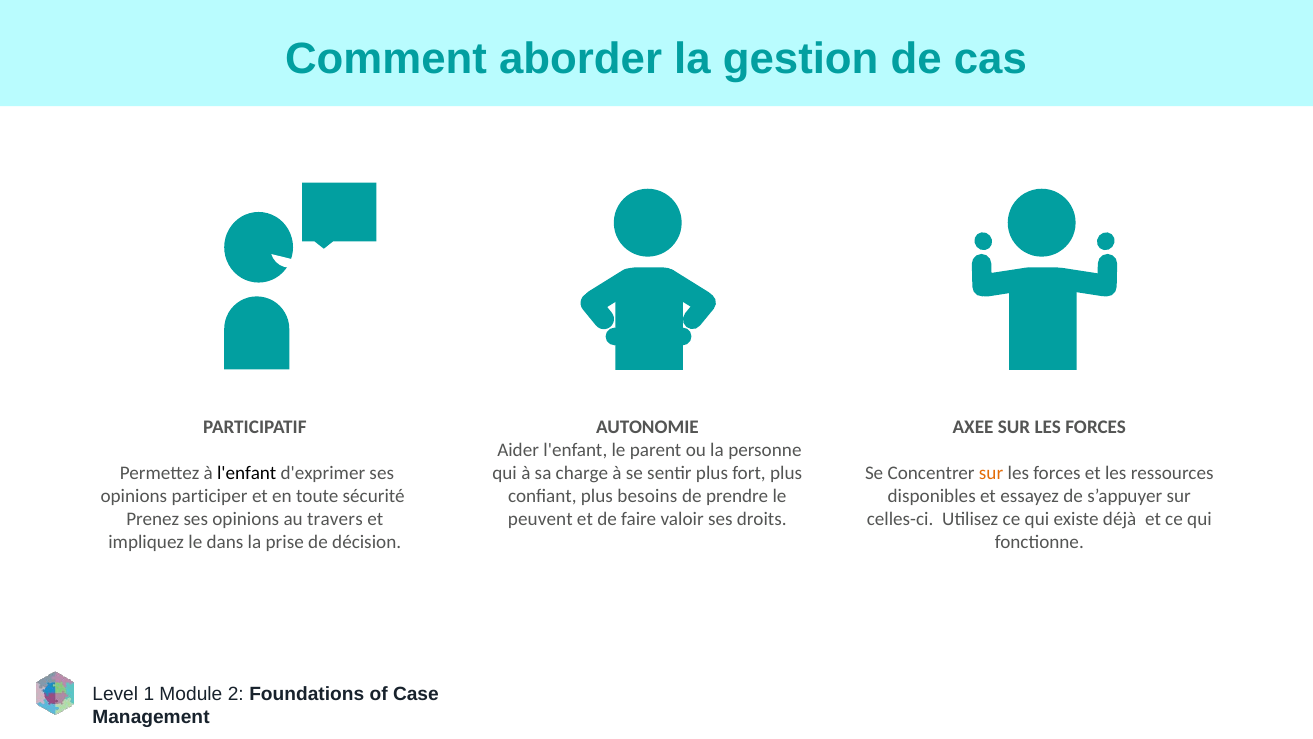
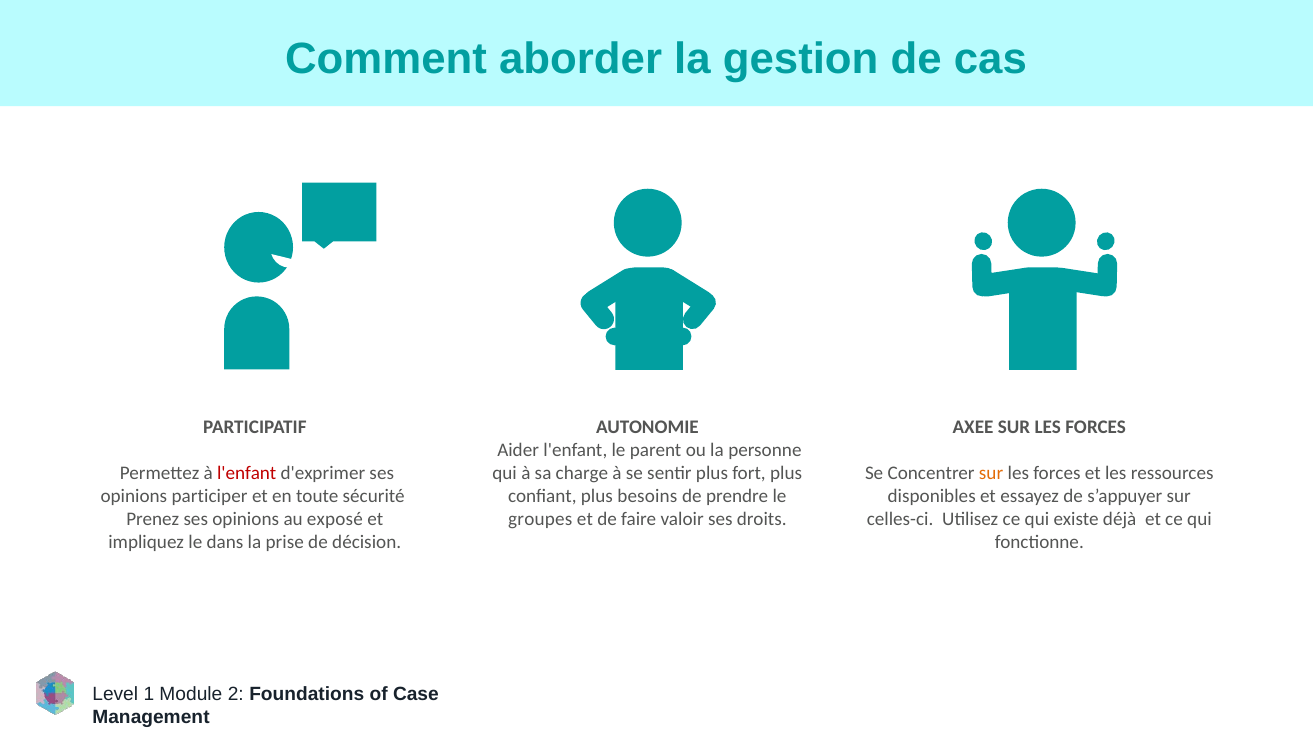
l'enfant at (247, 473) colour: black -> red
travers: travers -> exposé
peuvent: peuvent -> groupes
